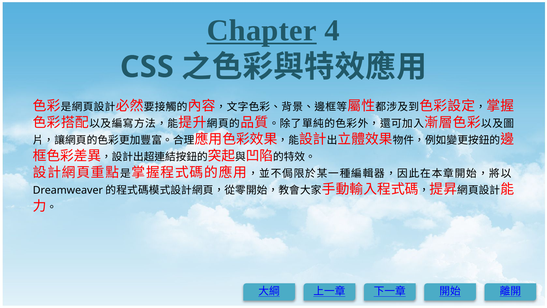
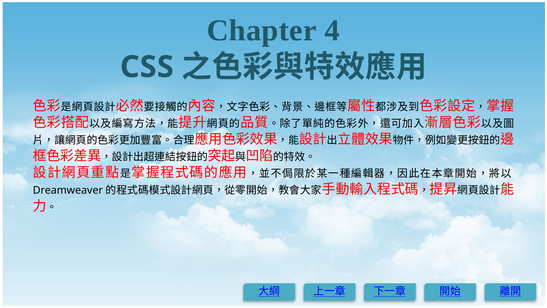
Chapter underline: present -> none
